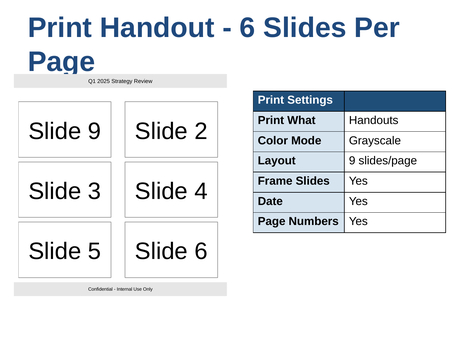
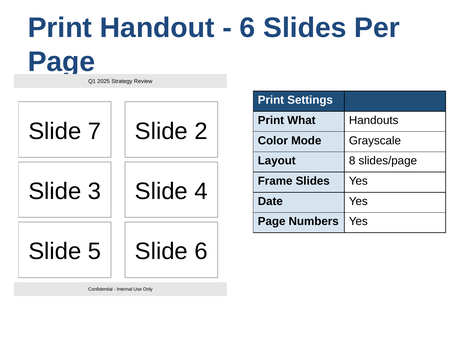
Slide 9: 9 -> 7
Layout 9: 9 -> 8
